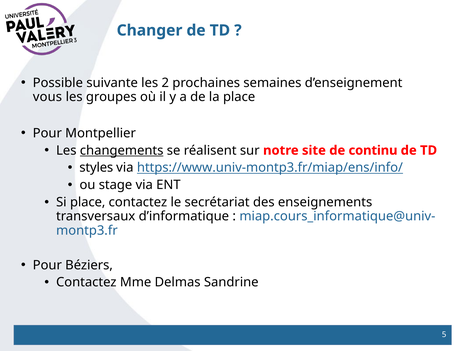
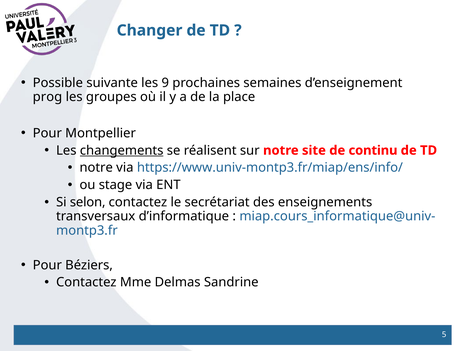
2: 2 -> 9
vous: vous -> prog
styles at (96, 168): styles -> notre
https://www.univ-montp3.fr/miap/ens/info/ underline: present -> none
Si place: place -> selon
